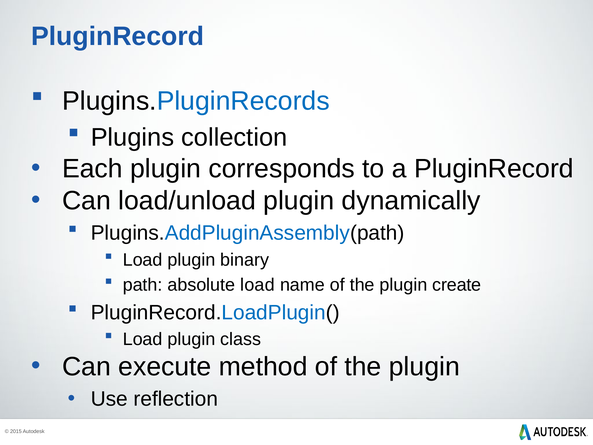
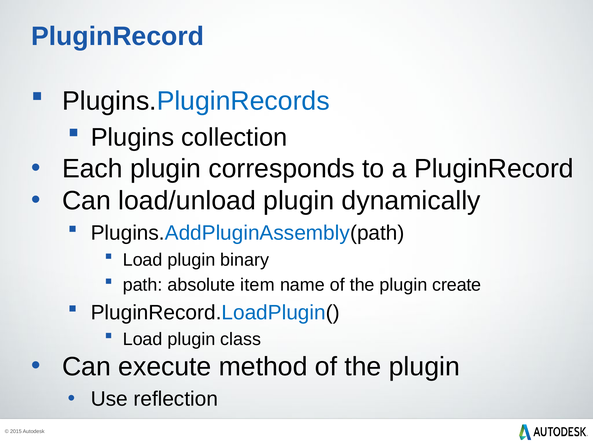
absolute load: load -> item
